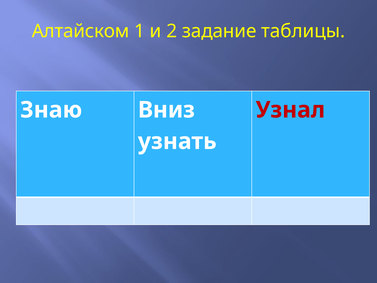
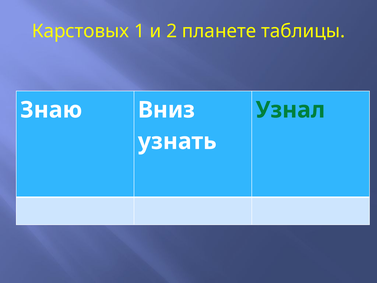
Алтайском: Алтайском -> Карстовых
задание: задание -> планете
Узнал colour: red -> green
